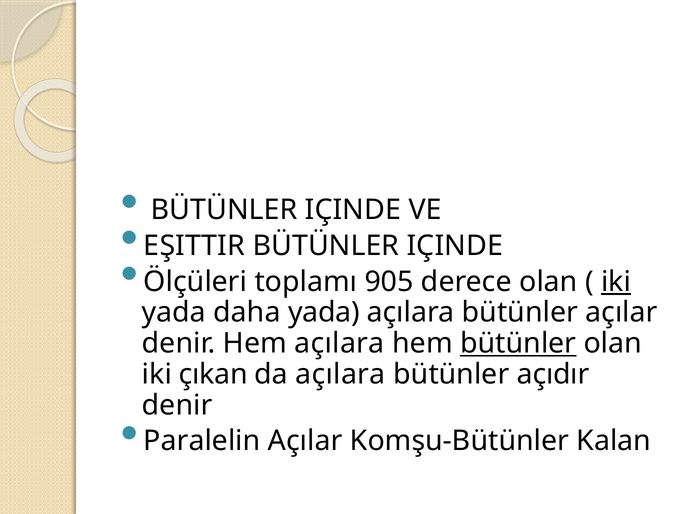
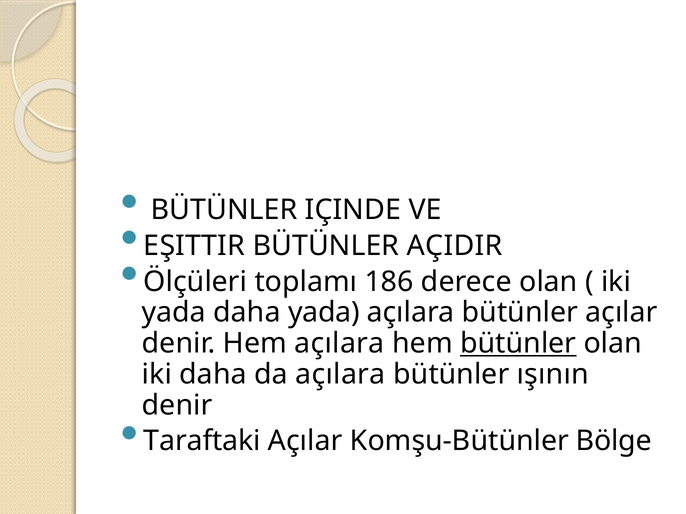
IÇINDE at (455, 246): IÇINDE -> AÇIDIR
905: 905 -> 186
iki at (616, 282) underline: present -> none
iki çıkan: çıkan -> daha
açıdır: açıdır -> ışının
Paralelin: Paralelin -> Taraftaki
Kalan: Kalan -> Bölge
